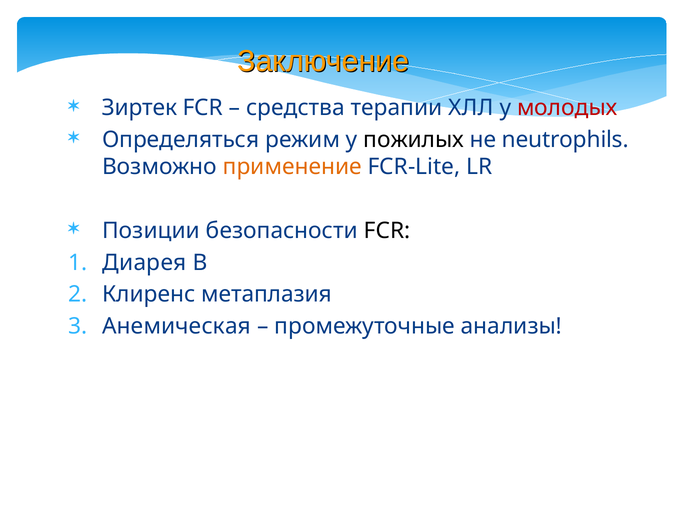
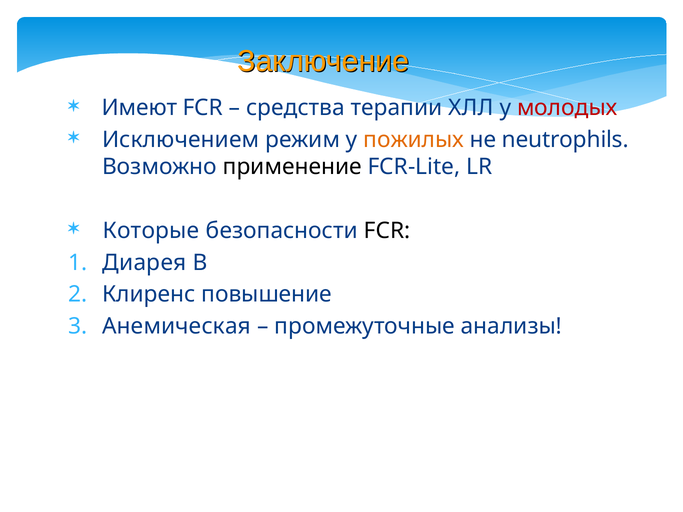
Зиртек: Зиртек -> Имеют
Определяться: Определяться -> Исключением
пожилых colour: black -> orange
применение colour: orange -> black
Позиции: Позиции -> Которые
метаплазия: метаплазия -> повышение
